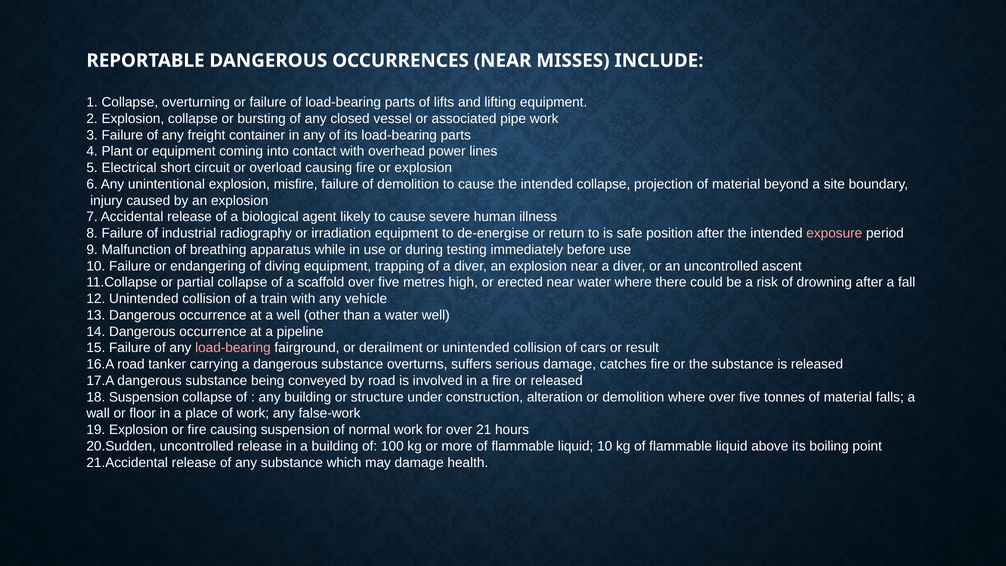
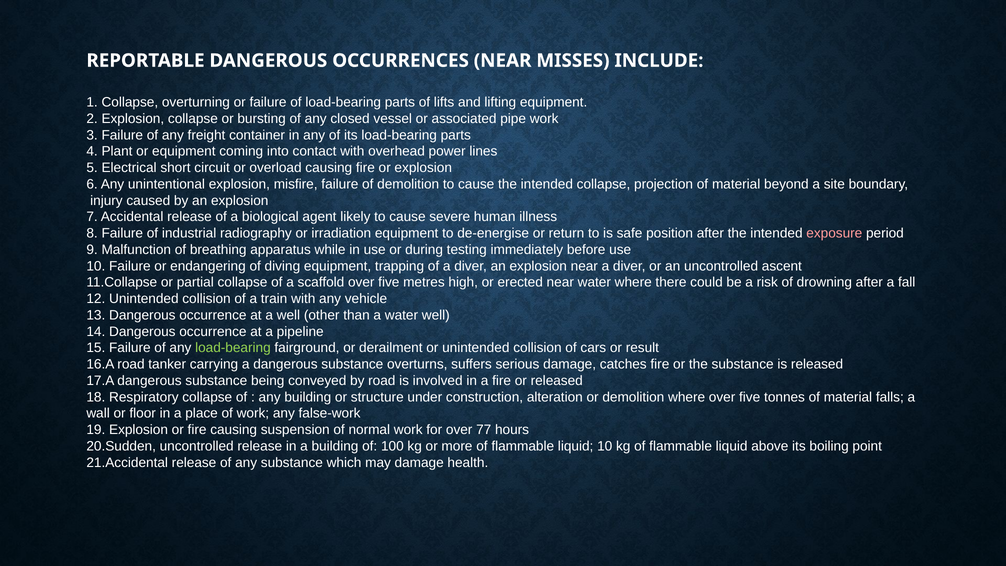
load-bearing at (233, 348) colour: pink -> light green
18 Suspension: Suspension -> Respiratory
21: 21 -> 77
